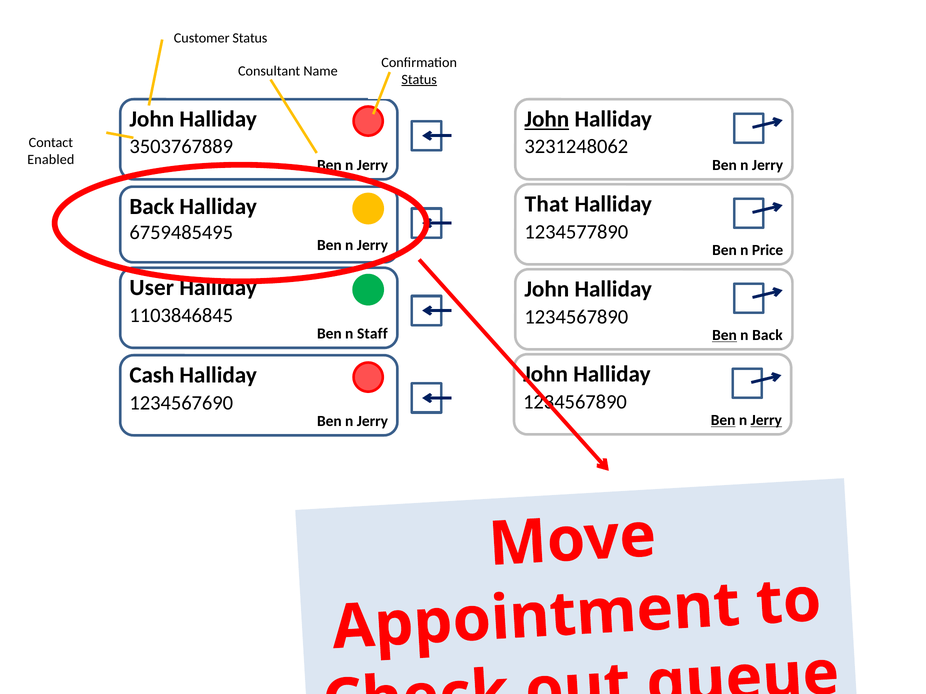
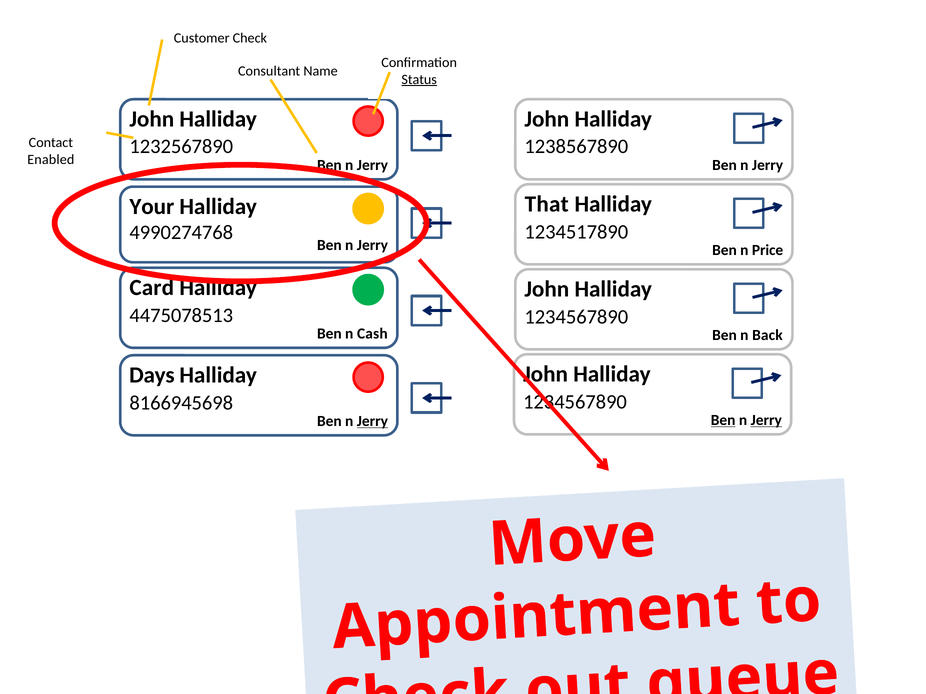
Customer Status: Status -> Check
John at (547, 119) underline: present -> none
3503767889: 3503767889 -> 1232567890
3231248062: 3231248062 -> 1238567890
Back at (152, 207): Back -> Your
1234577890: 1234577890 -> 1234517890
6759485495: 6759485495 -> 4990274768
User: User -> Card
1103846845: 1103846845 -> 4475078513
Staff: Staff -> Cash
Ben at (724, 335) underline: present -> none
Cash: Cash -> Days
1234567690: 1234567690 -> 8166945698
Jerry at (372, 421) underline: none -> present
